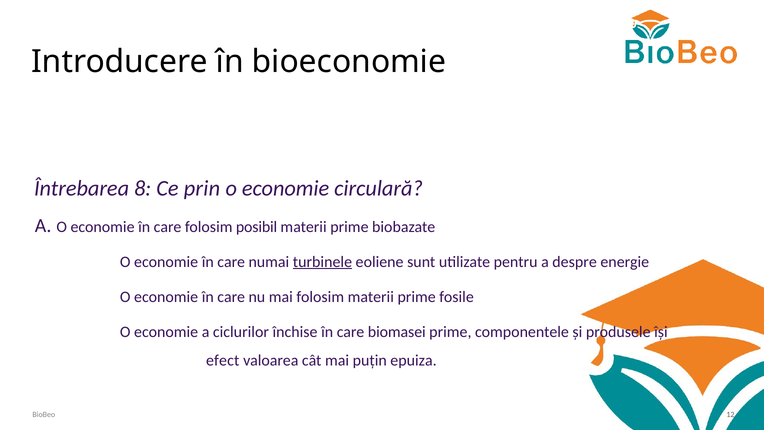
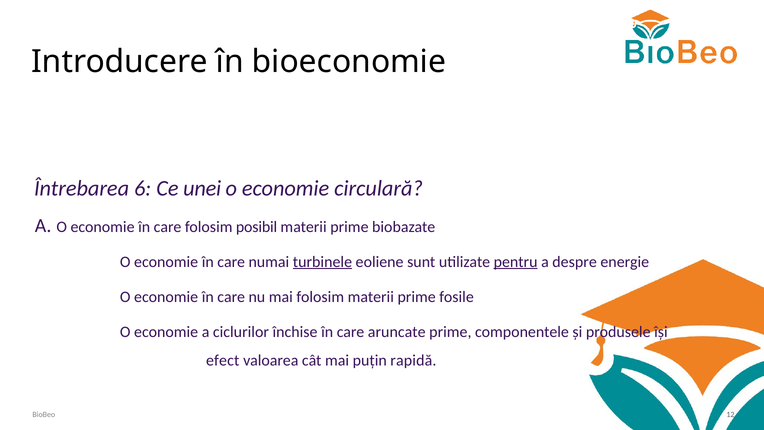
8: 8 -> 6
prin: prin -> unei
pentru underline: none -> present
biomasei: biomasei -> aruncate
epuiza: epuiza -> rapidă
